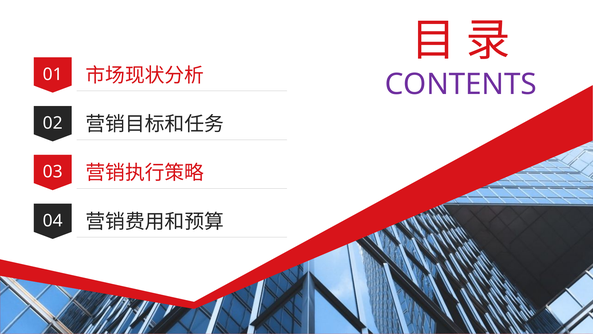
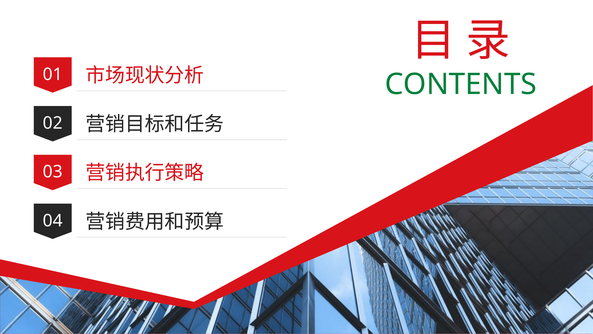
CONTENTS colour: purple -> green
